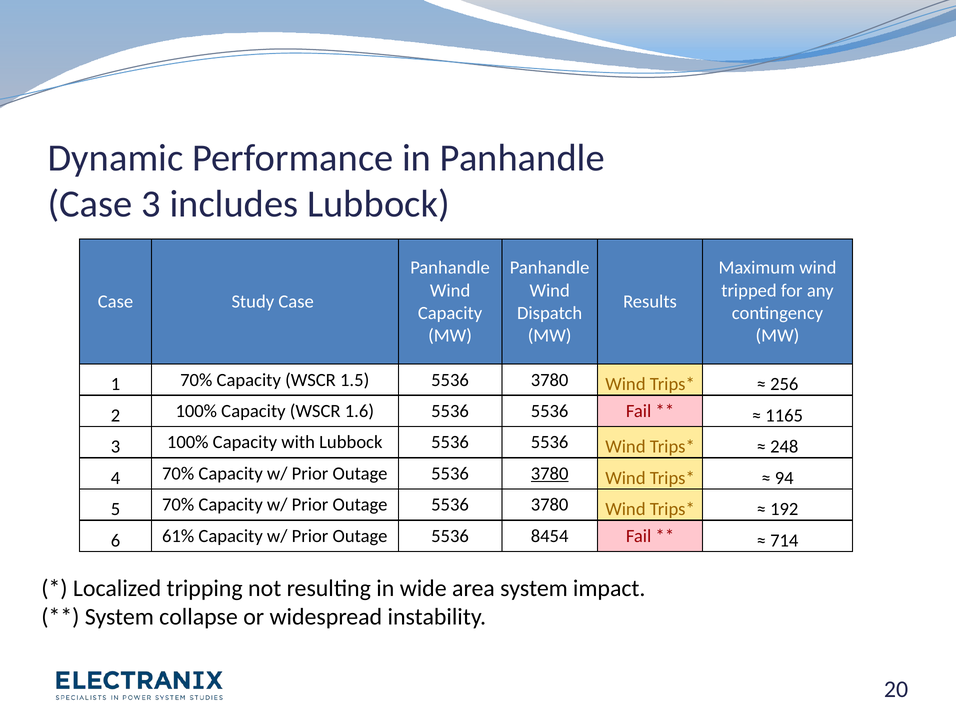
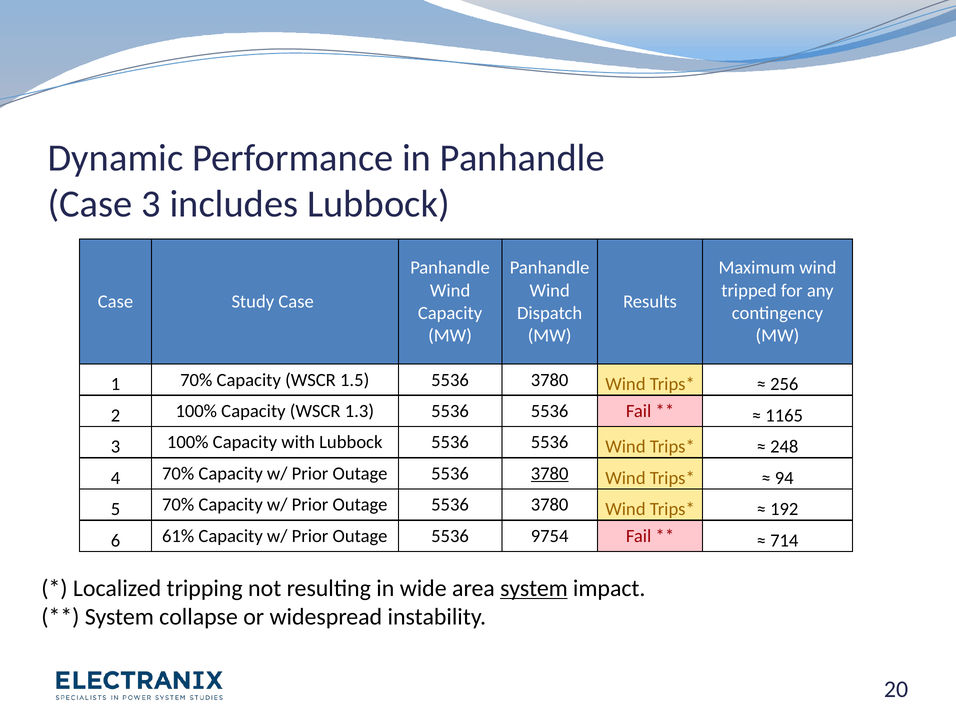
1.6: 1.6 -> 1.3
8454: 8454 -> 9754
system at (534, 588) underline: none -> present
